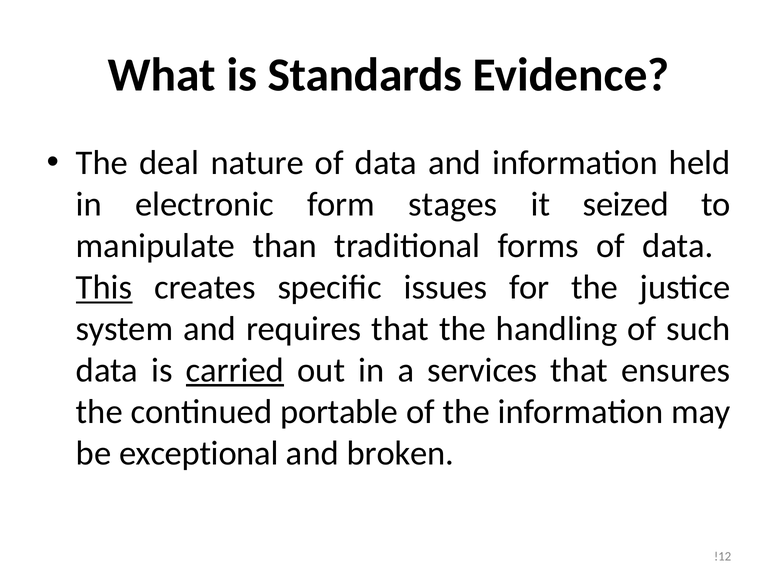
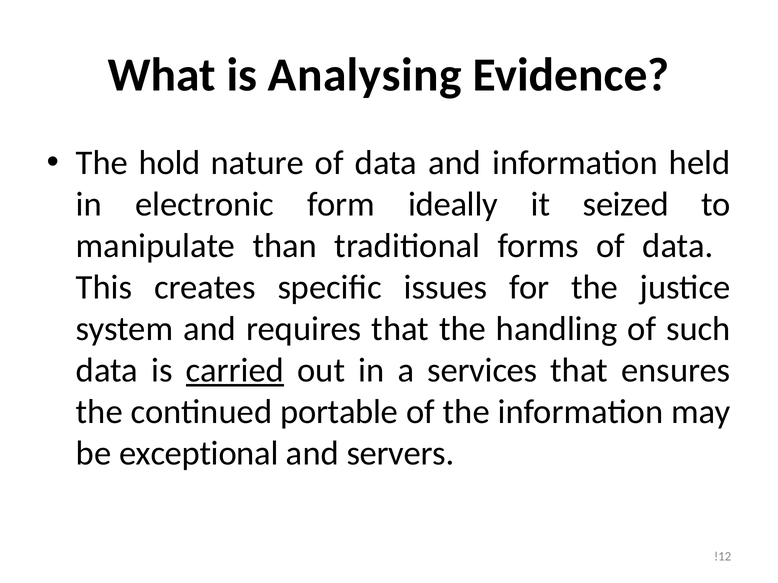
Standards: Standards -> Analysing
deal: deal -> hold
stages: stages -> ideally
This underline: present -> none
broken: broken -> servers
